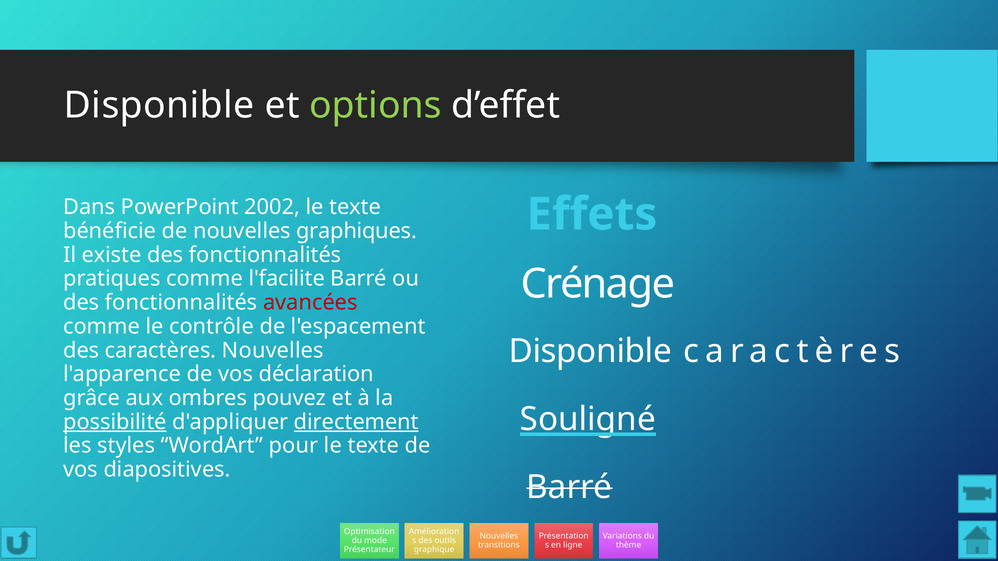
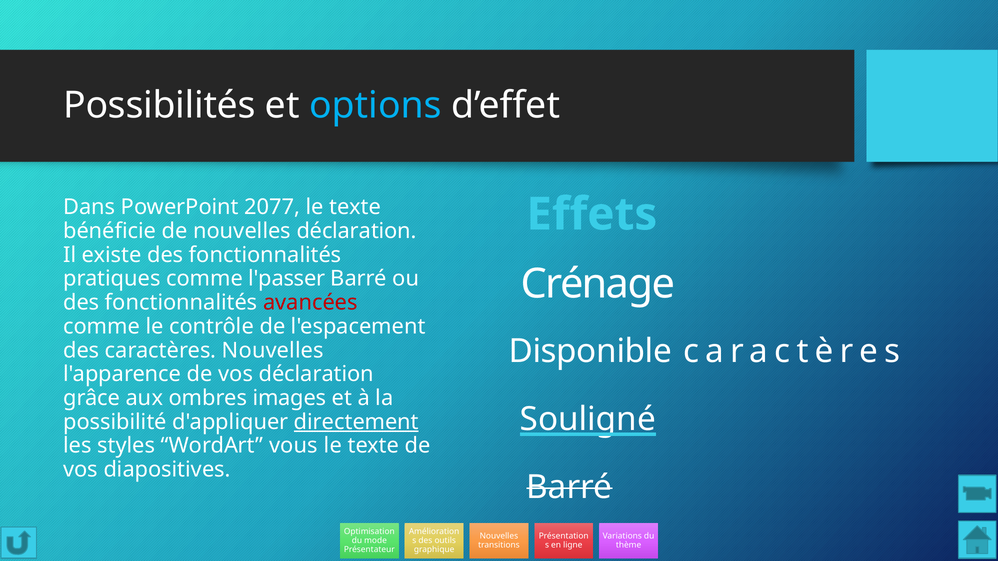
Disponible at (159, 106): Disponible -> Possibilités
options colour: light green -> light blue
2002: 2002 -> 2077
nouvelles graphiques: graphiques -> déclaration
l'facilite: l'facilite -> l'passer
pouvez: pouvez -> images
possibilité underline: present -> none
pour: pour -> vous
